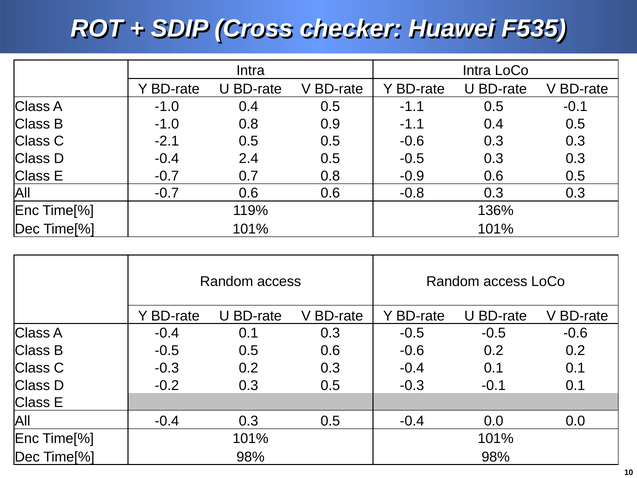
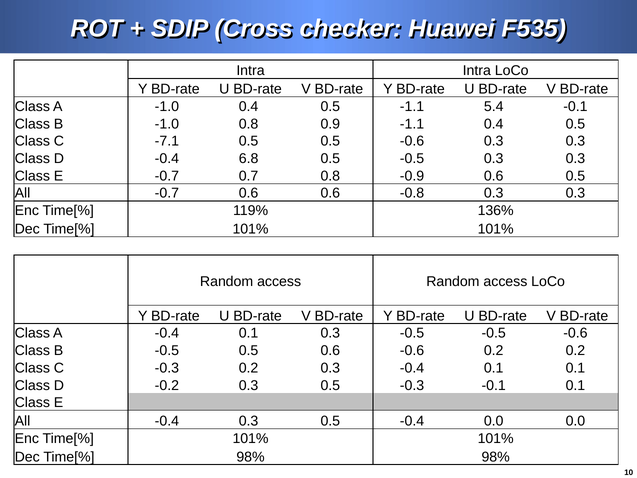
-1.1 0.5: 0.5 -> 5.4
-2.1: -2.1 -> -7.1
2.4: 2.4 -> 6.8
